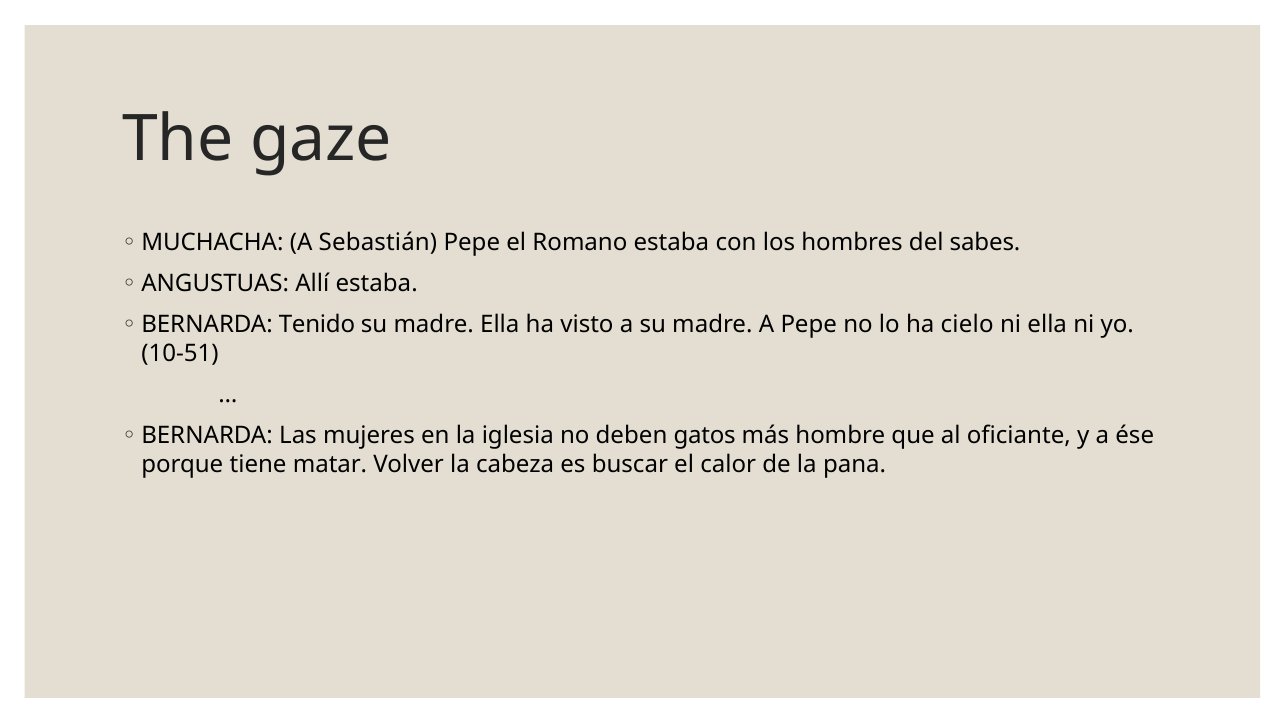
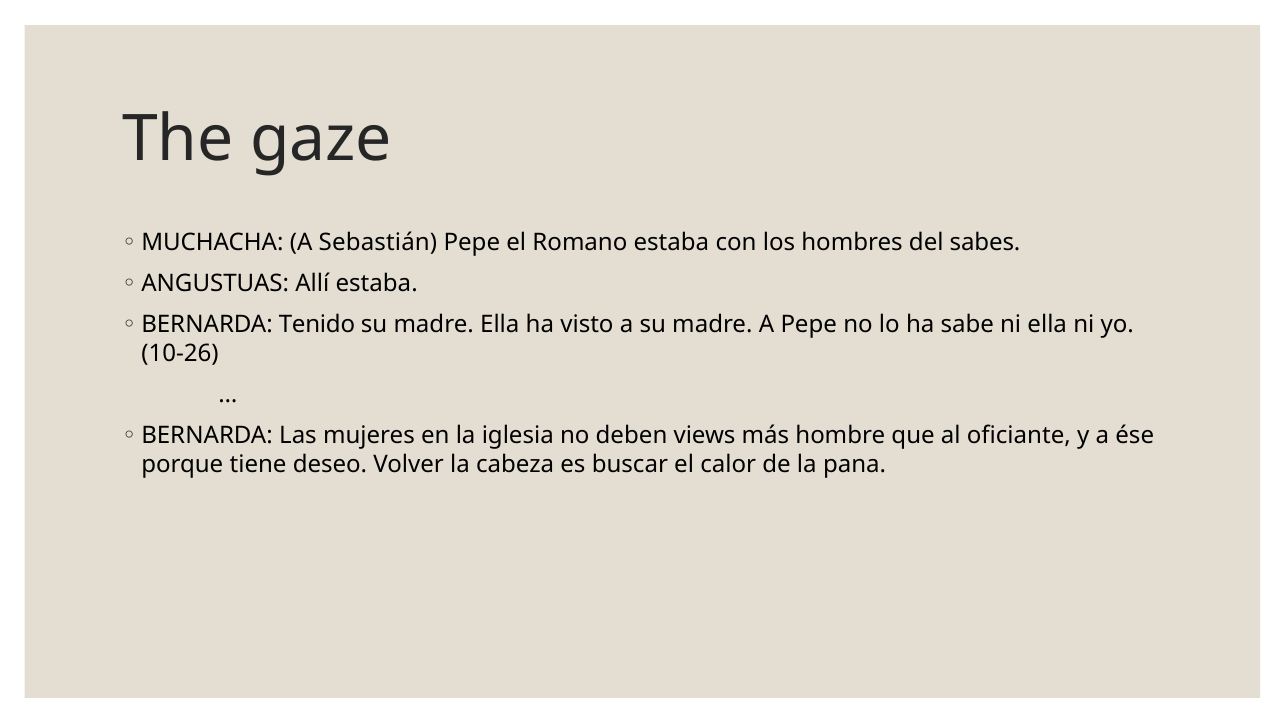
cielo: cielo -> sabe
10-51: 10-51 -> 10-26
gatos: gatos -> views
matar: matar -> deseo
